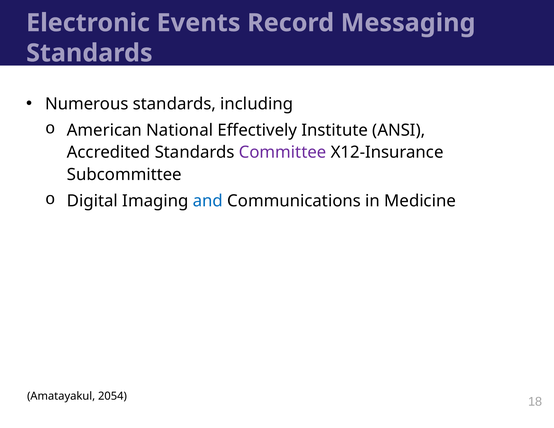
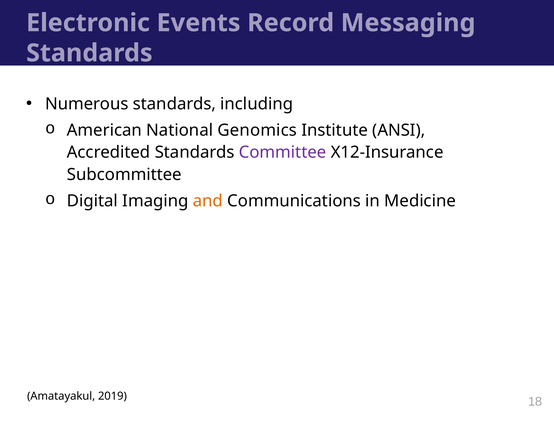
Effectively: Effectively -> Genomics
and colour: blue -> orange
2054: 2054 -> 2019
